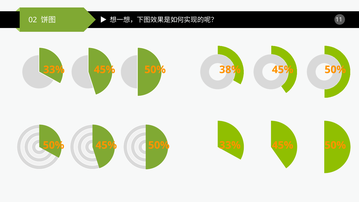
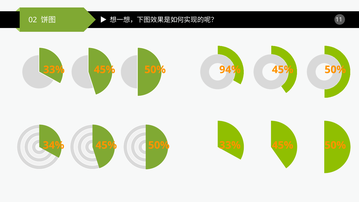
38%: 38% -> 94%
50% at (54, 145): 50% -> 34%
